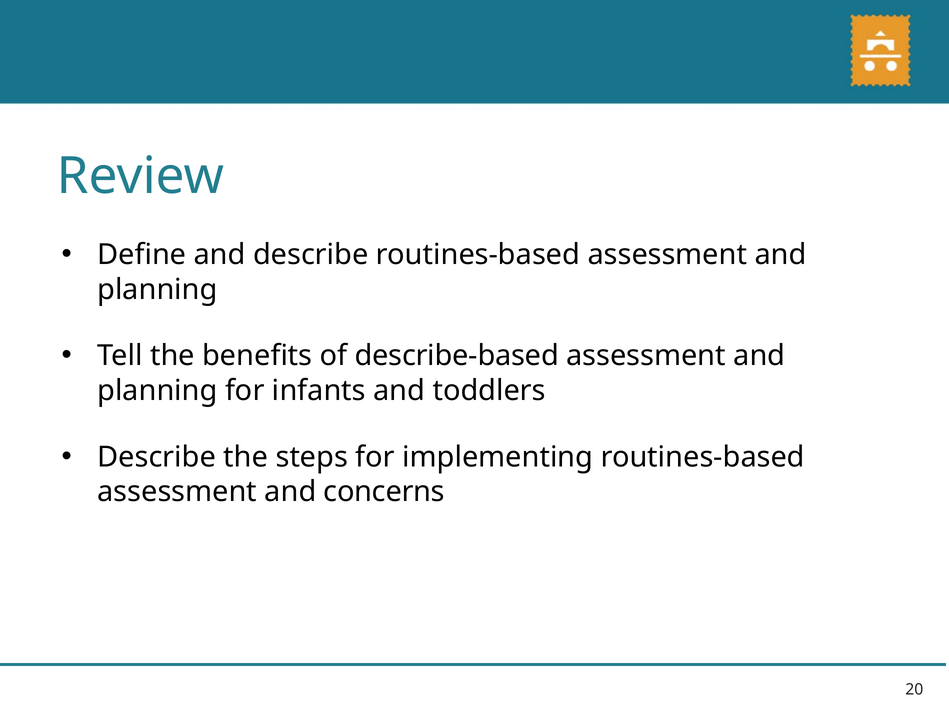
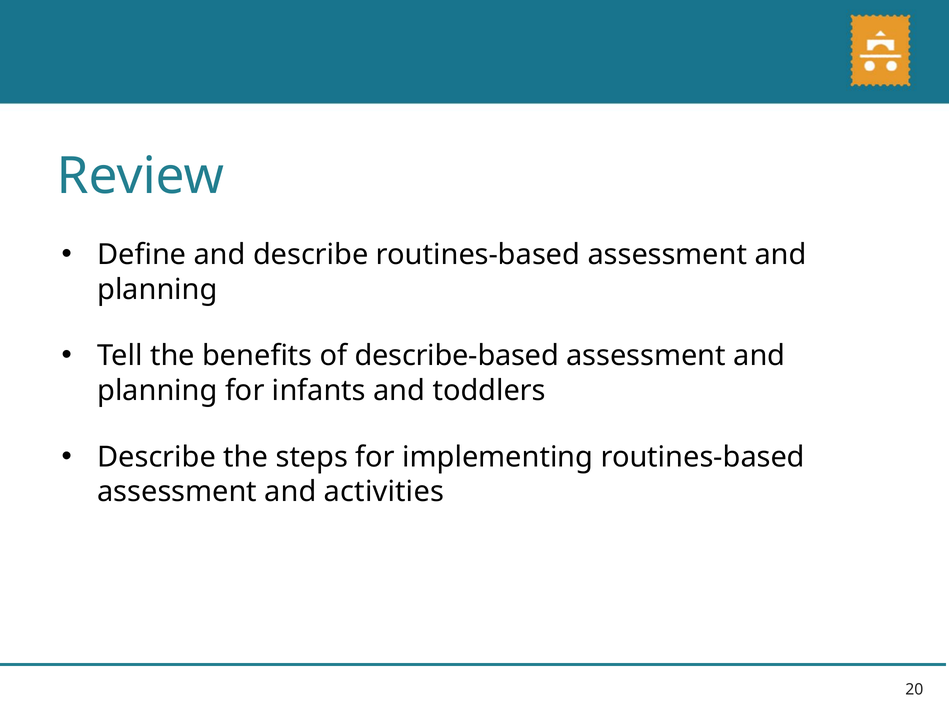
concerns: concerns -> activities
